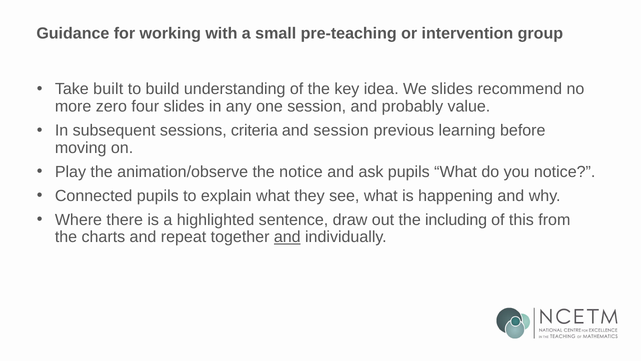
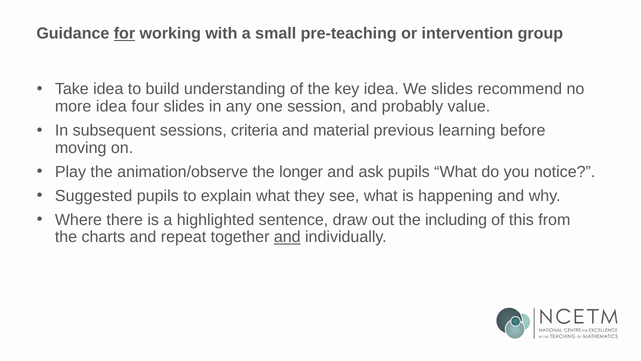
for underline: none -> present
Take built: built -> idea
more zero: zero -> idea
and session: session -> material
the notice: notice -> longer
Connected: Connected -> Suggested
